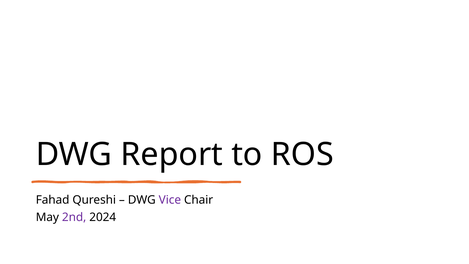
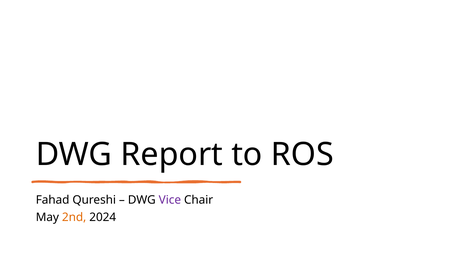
2nd colour: purple -> orange
